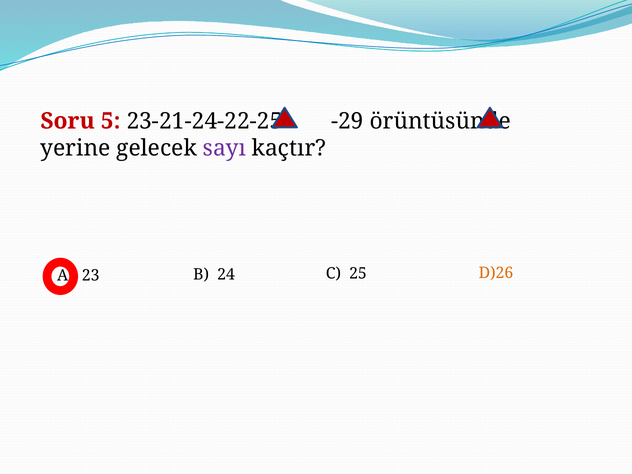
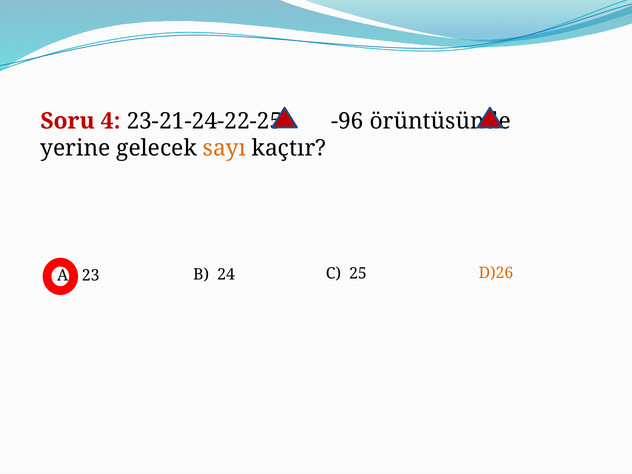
5: 5 -> 4
-29: -29 -> -96
sayı colour: purple -> orange
